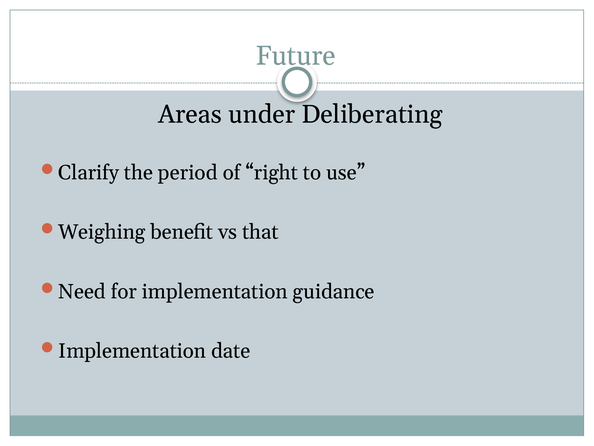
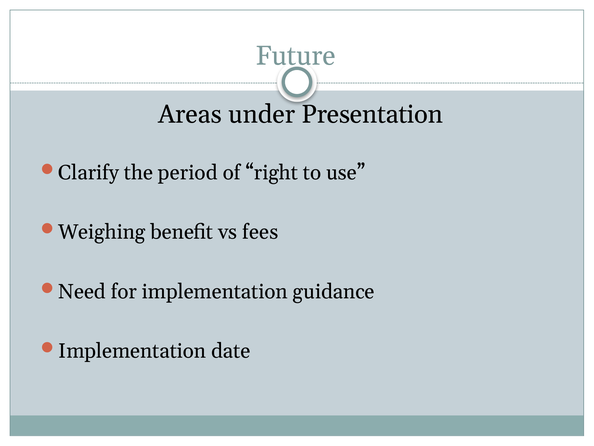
Deliberating: Deliberating -> Presentation
that: that -> fees
